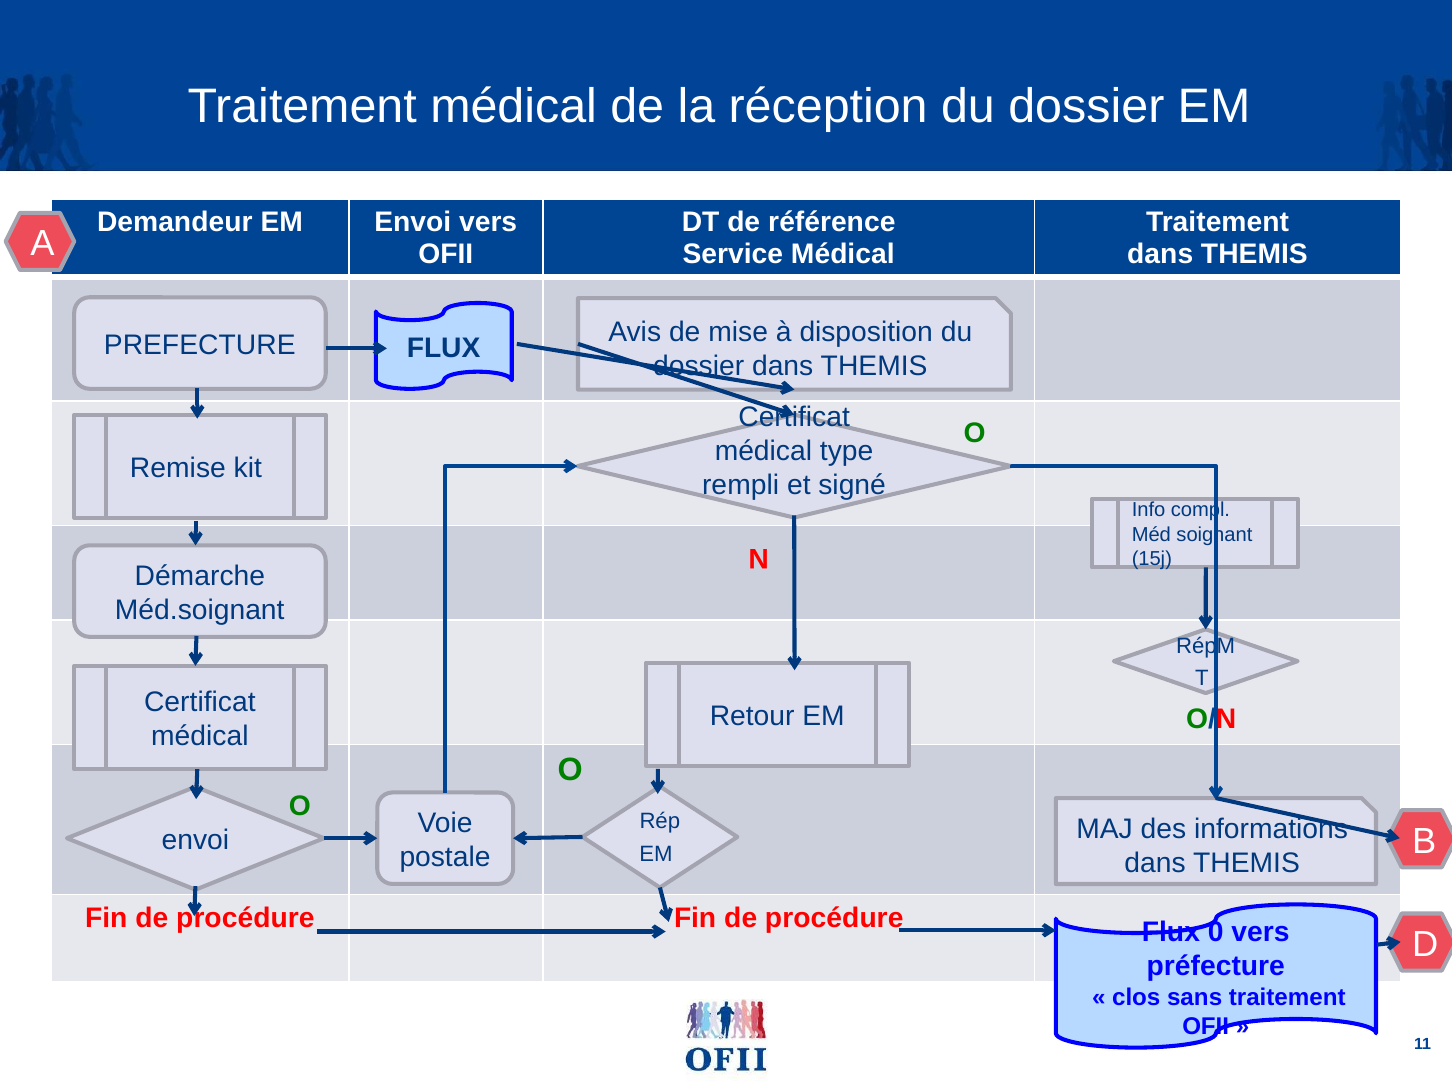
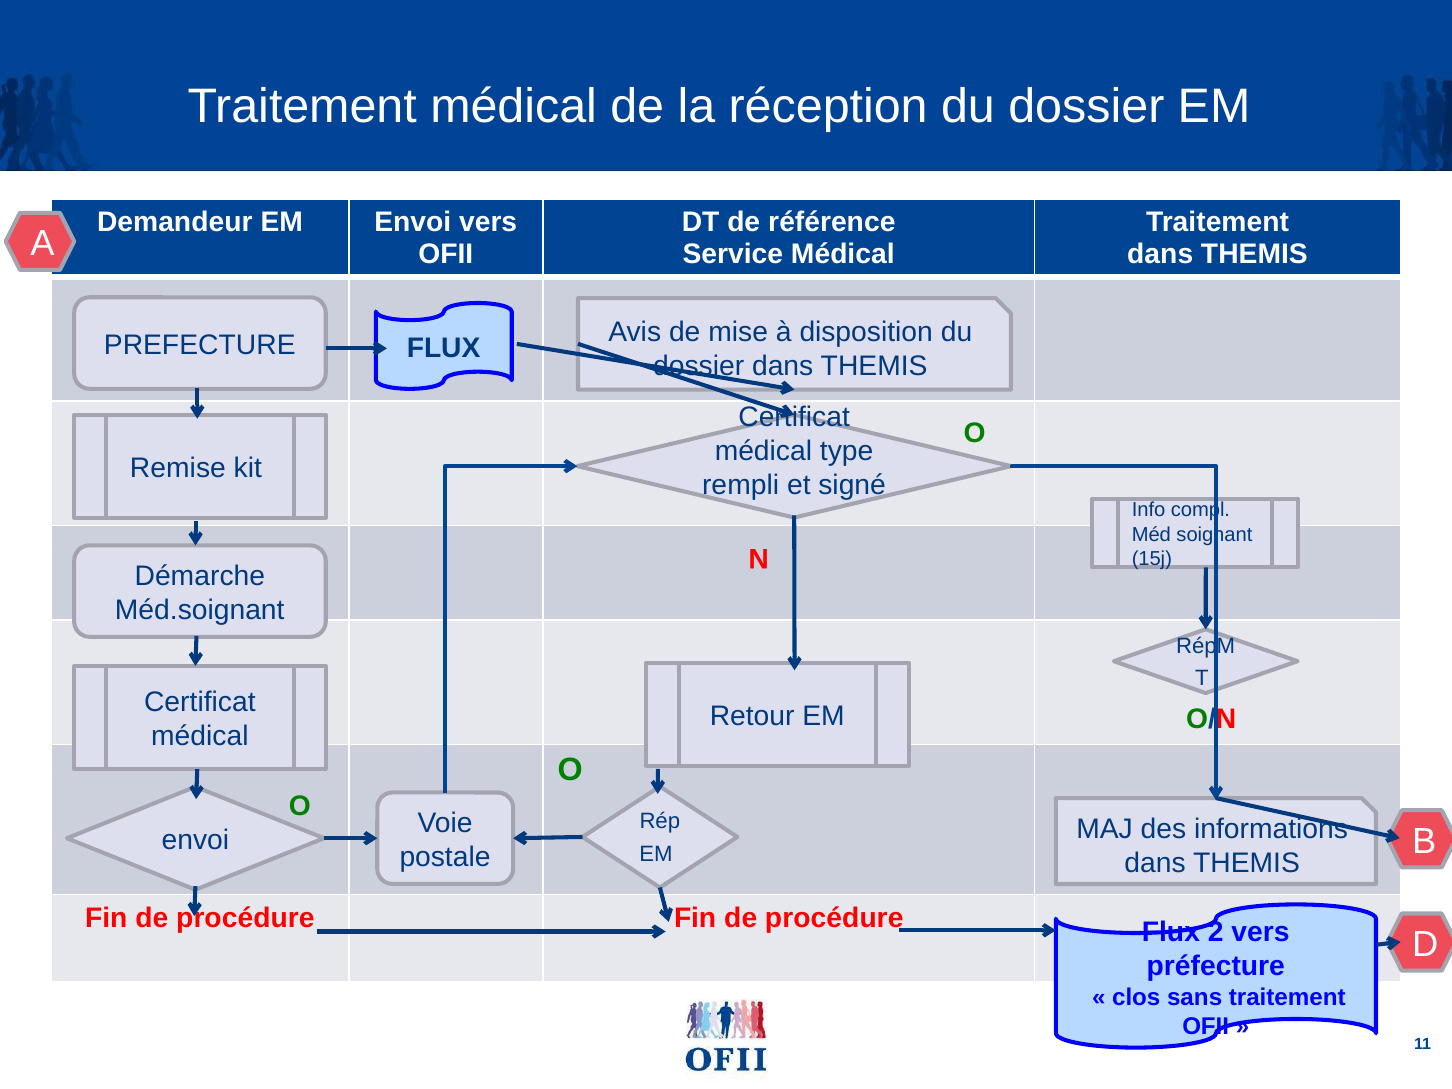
0: 0 -> 2
